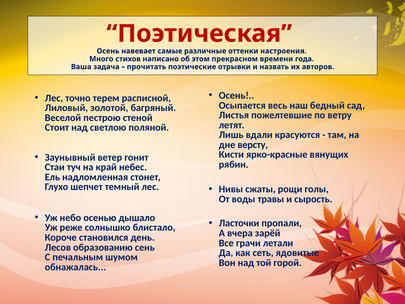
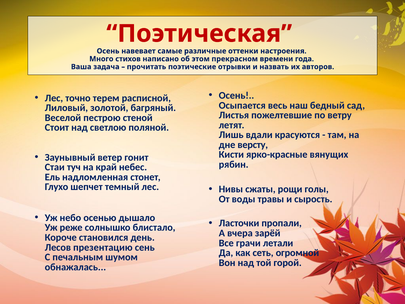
образованию: образованию -> презентацию
ядовитые: ядовитые -> огромной
